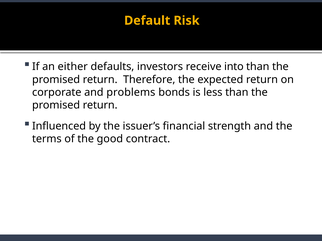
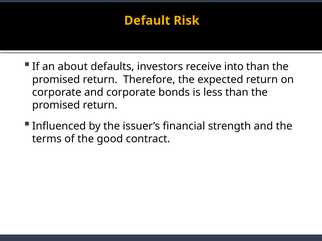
either: either -> about
and problems: problems -> corporate
